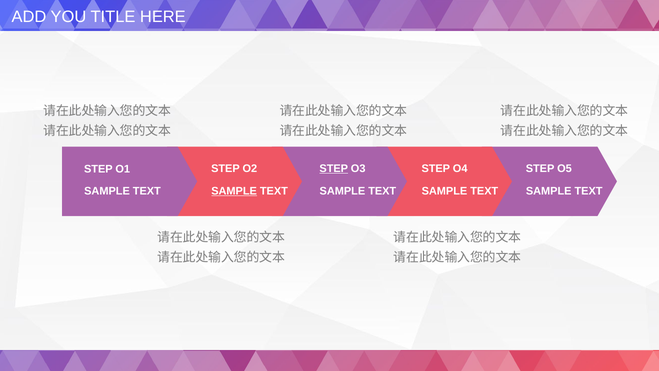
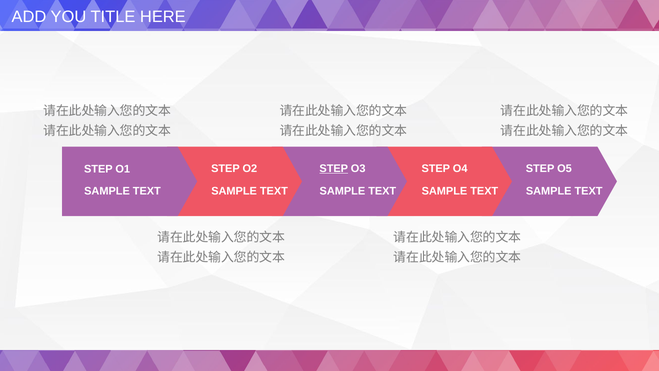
SAMPLE at (234, 191) underline: present -> none
